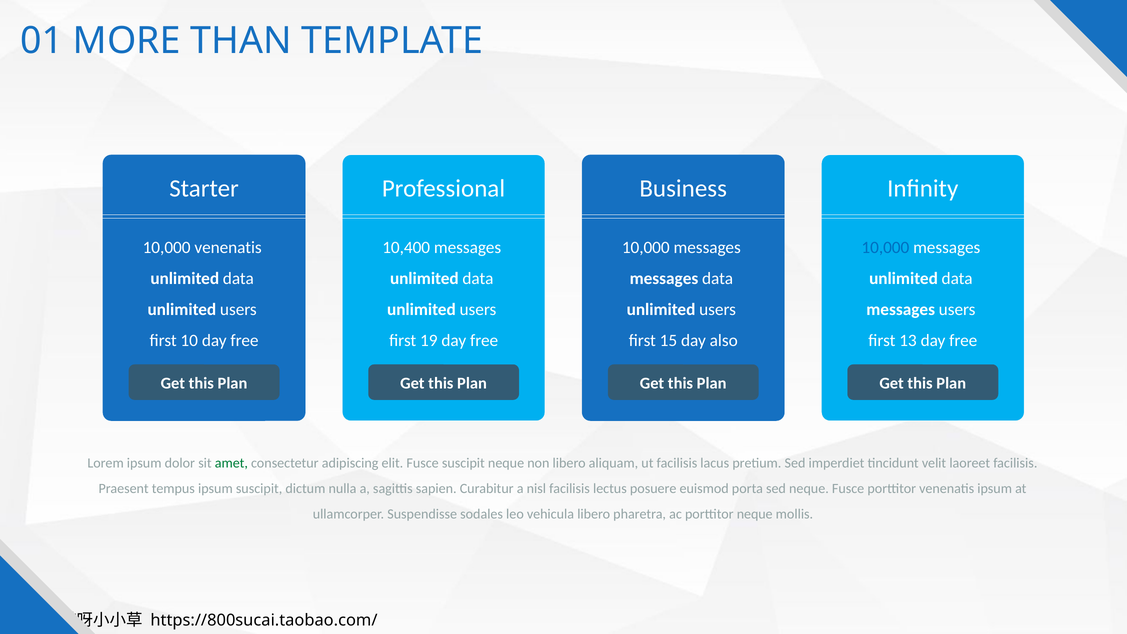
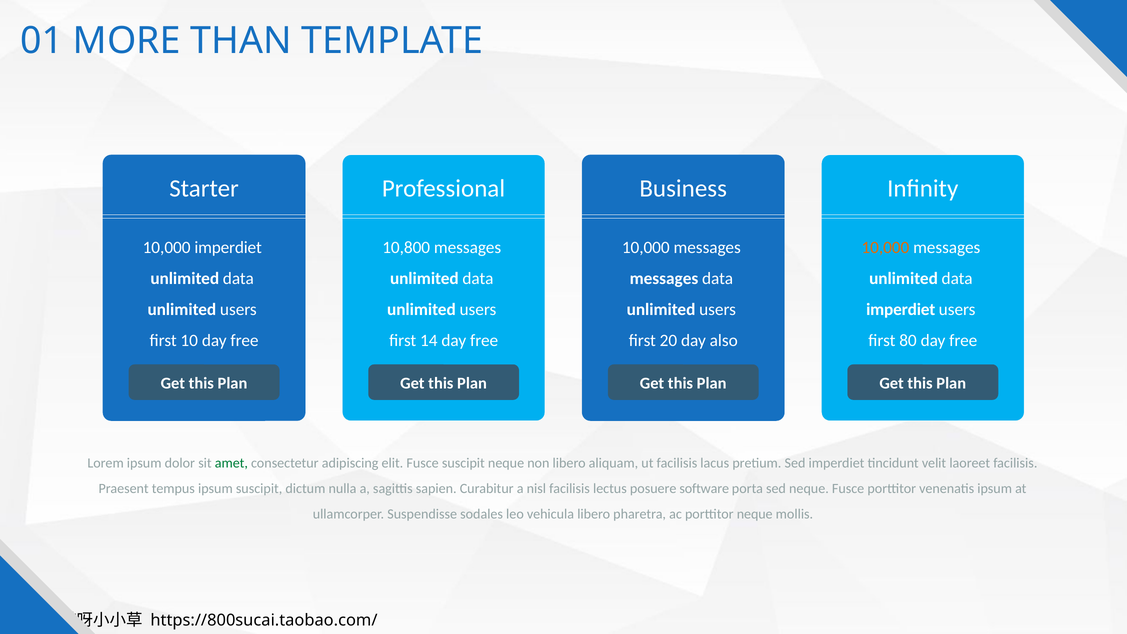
10,000 venenatis: venenatis -> imperdiet
10,400: 10,400 -> 10,800
10,000 at (885, 248) colour: blue -> orange
messages at (901, 309): messages -> imperdiet
19: 19 -> 14
15: 15 -> 20
13: 13 -> 80
euismod: euismod -> software
